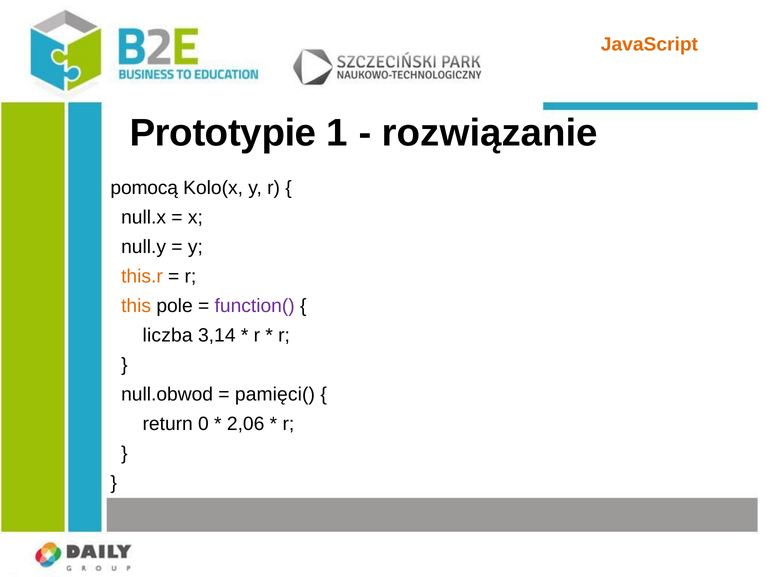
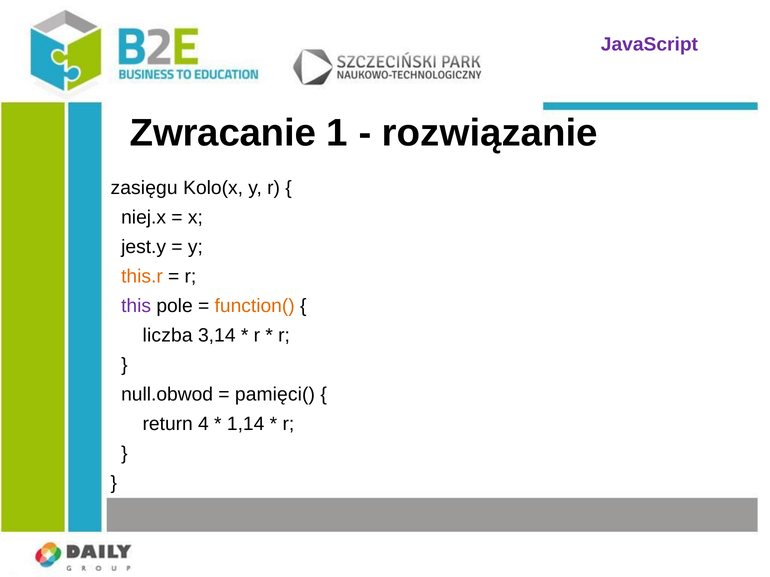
JavaScript colour: orange -> purple
Prototypie: Prototypie -> Zwracanie
pomocą: pomocą -> zasięgu
null.x: null.x -> niej.x
null.y: null.y -> jest.y
this colour: orange -> purple
function( colour: purple -> orange
0: 0 -> 4
2,06: 2,06 -> 1,14
